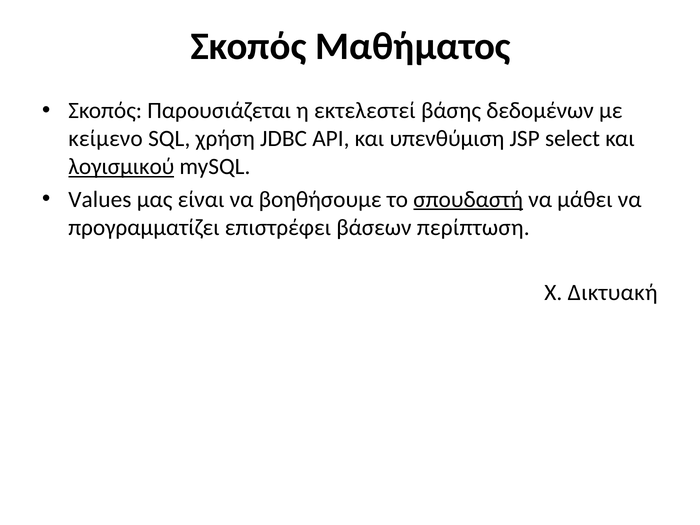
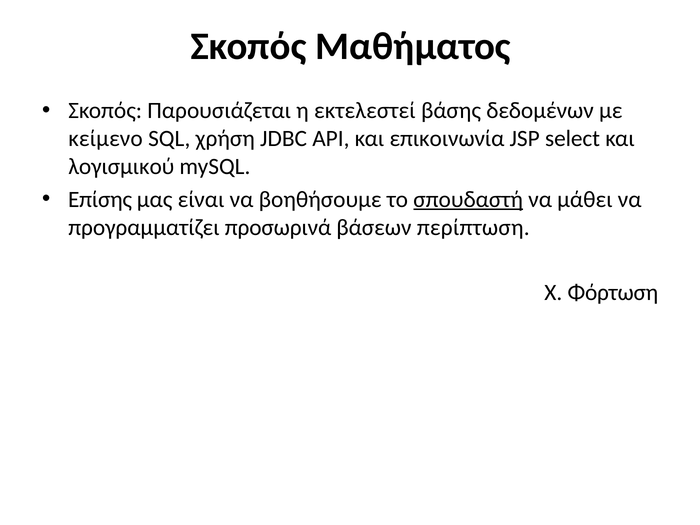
υπενθύμιση: υπενθύμιση -> επικοινωνία
λογισμικού underline: present -> none
Values: Values -> Επίσης
επιστρέφει: επιστρέφει -> προσωρινά
Δικτυακή: Δικτυακή -> Φόρτωση
